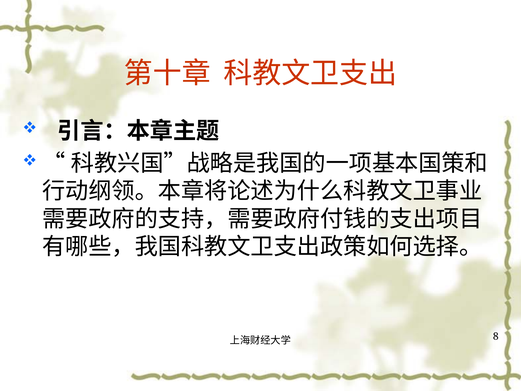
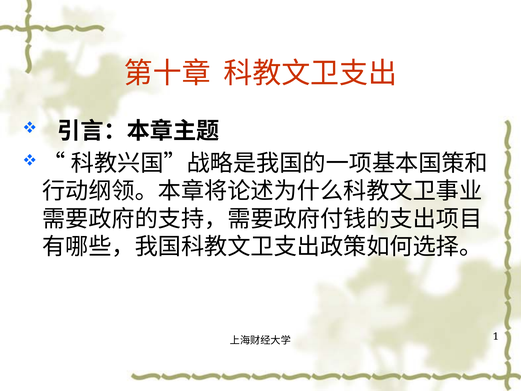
8: 8 -> 1
